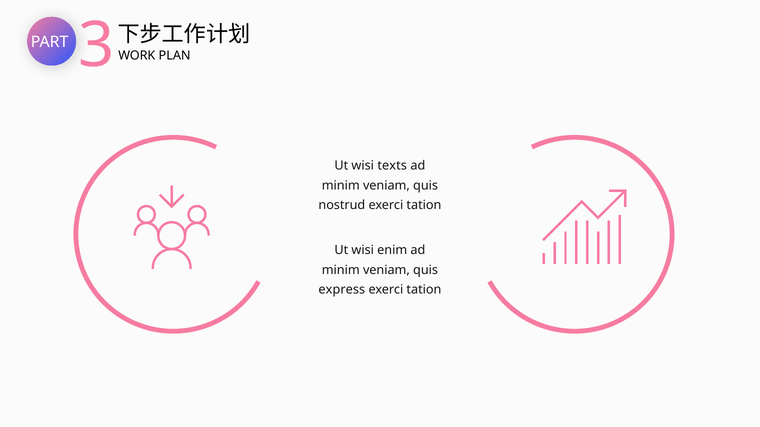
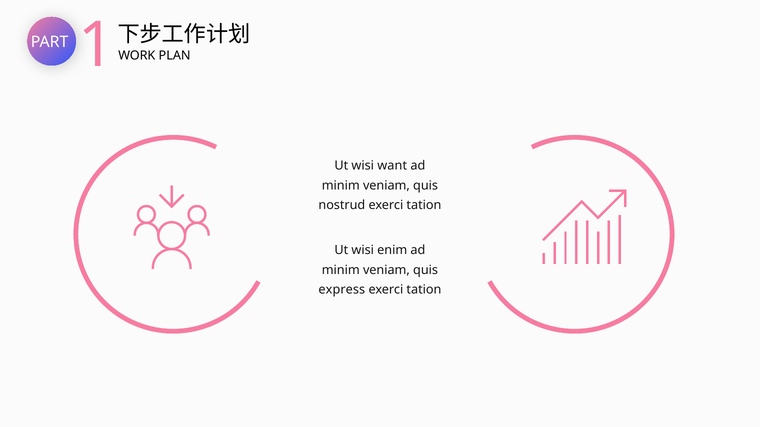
3: 3 -> 1
texts: texts -> want
